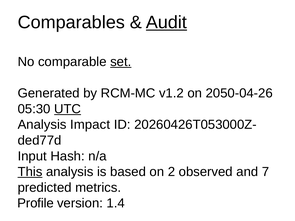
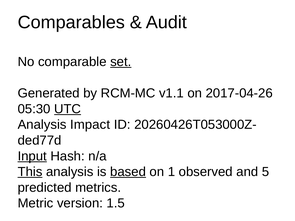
Audit underline: present -> none
v1.2: v1.2 -> v1.1
2050-04-26: 2050-04-26 -> 2017-04-26
Input underline: none -> present
based underline: none -> present
2: 2 -> 1
7: 7 -> 5
Profile: Profile -> Metric
1.4: 1.4 -> 1.5
